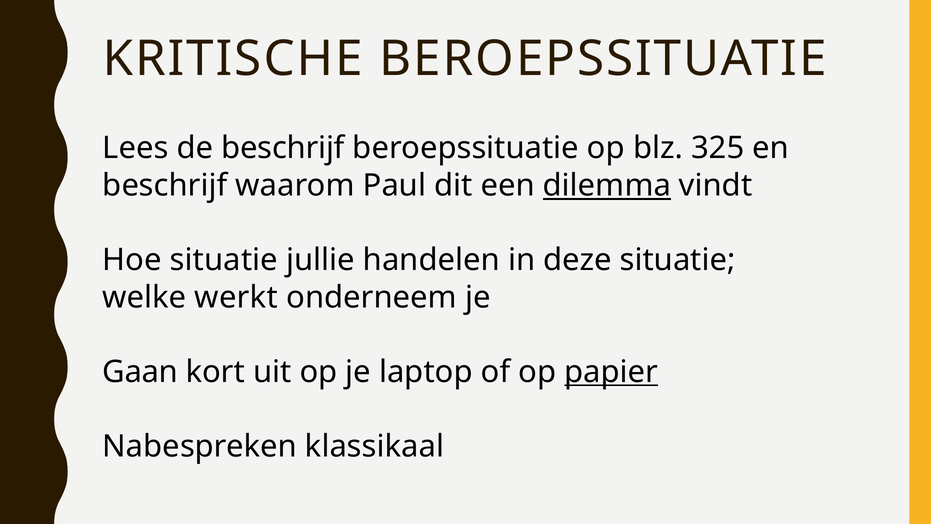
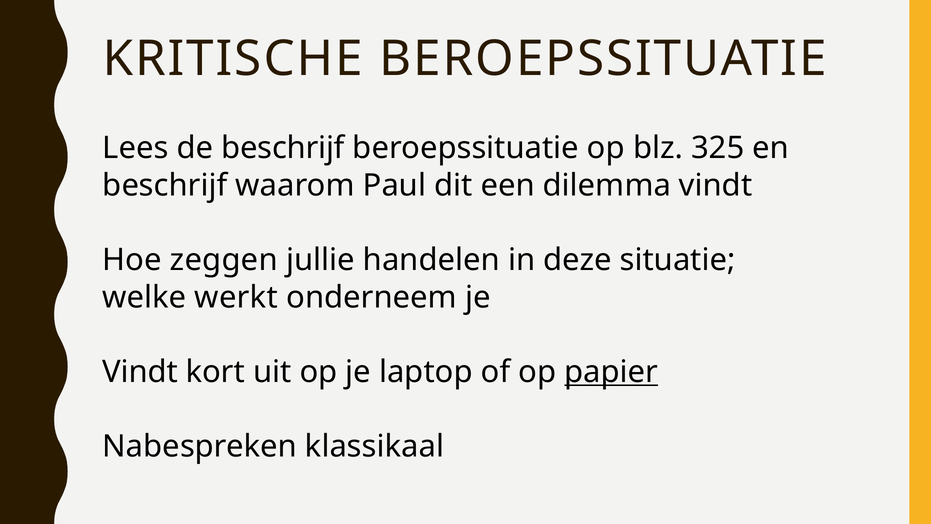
dilemma underline: present -> none
Hoe situatie: situatie -> zeggen
Gaan at (140, 372): Gaan -> Vindt
